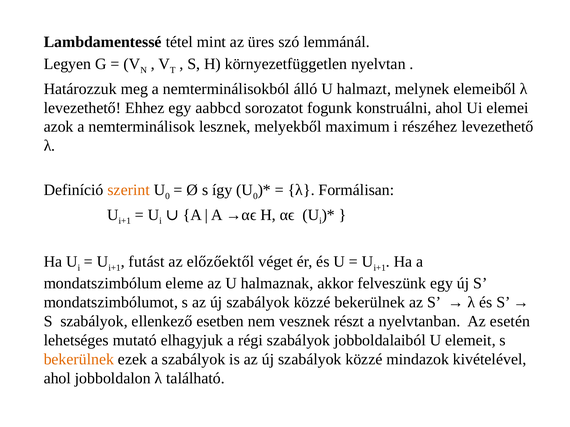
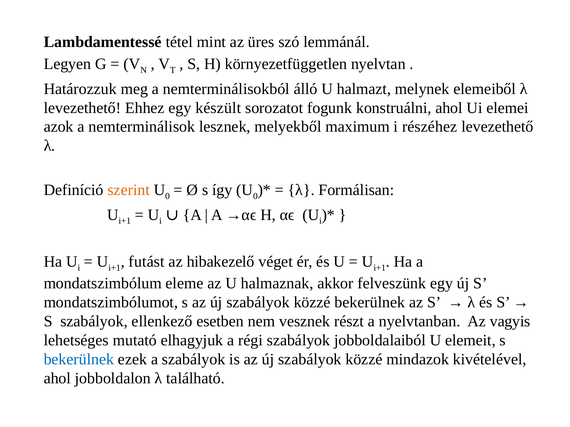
aabbcd: aabbcd -> készült
előzőektől: előzőektől -> hibakezelő
esetén: esetén -> vagyis
bekerülnek at (79, 360) colour: orange -> blue
